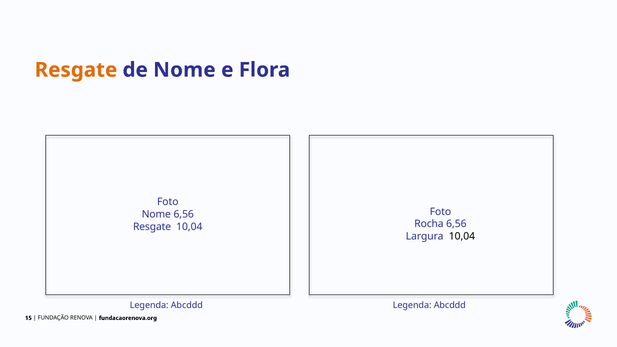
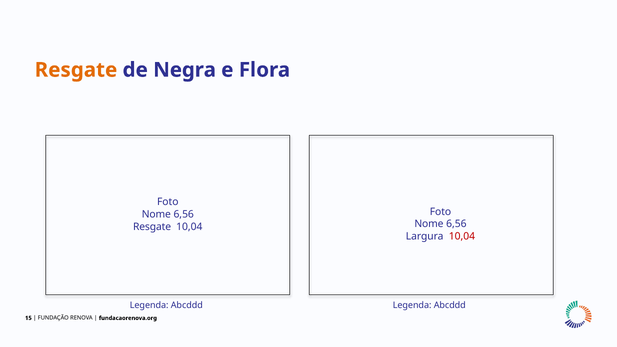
de Nome: Nome -> Negra
Rocha at (429, 224): Rocha -> Nome
10,04 at (462, 236) colour: black -> red
